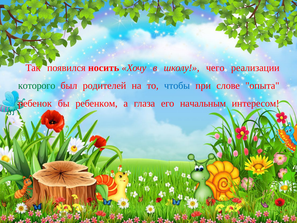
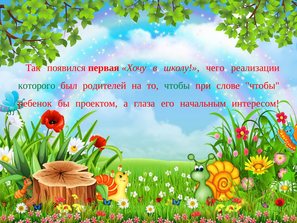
носить: носить -> первая
чтобы at (177, 86) colour: blue -> green
слове опыта: опыта -> чтобы
ребенком: ребенком -> проектом
